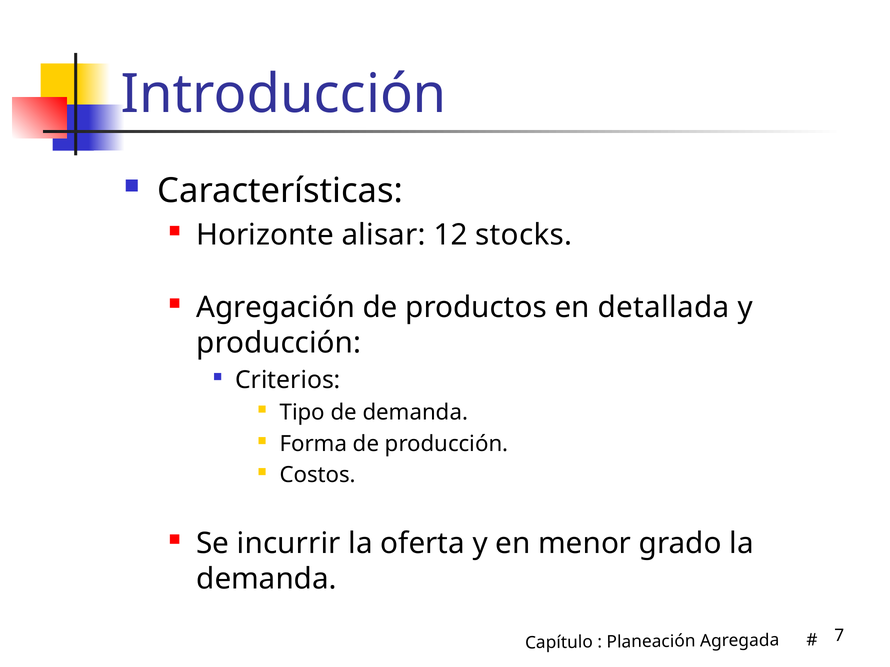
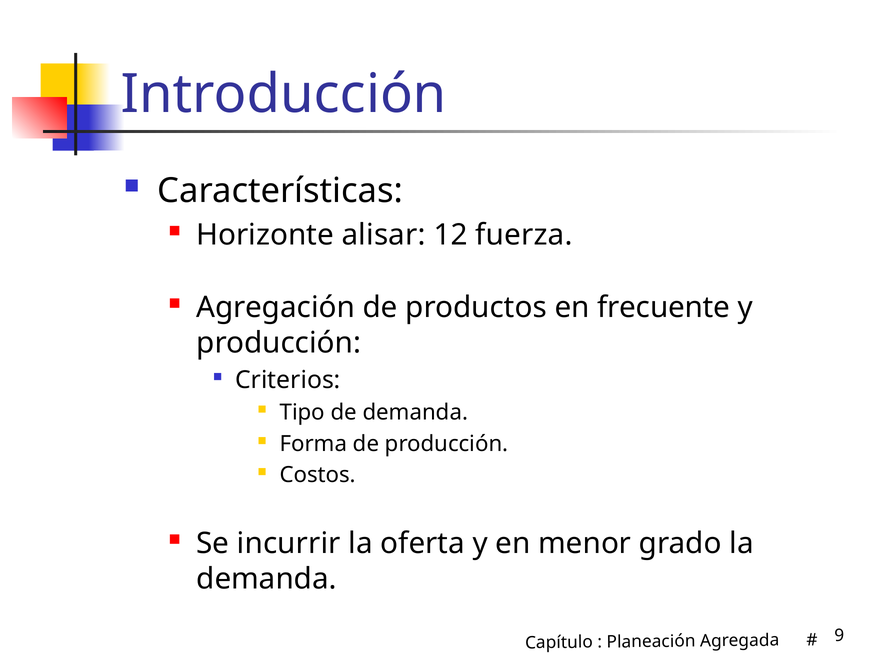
stocks: stocks -> fuerza
detallada: detallada -> frecuente
7: 7 -> 9
